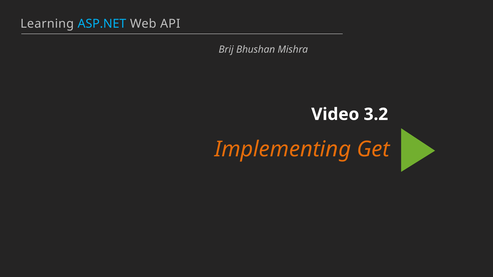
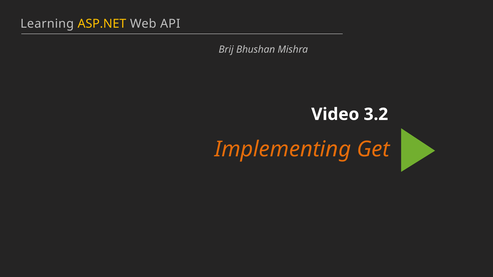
ASP.NET colour: light blue -> yellow
